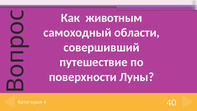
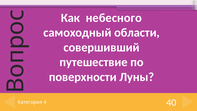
животным: животным -> небесного
